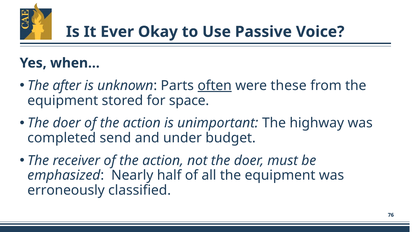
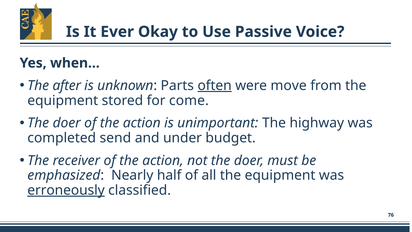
these: these -> move
space: space -> come
erroneously underline: none -> present
